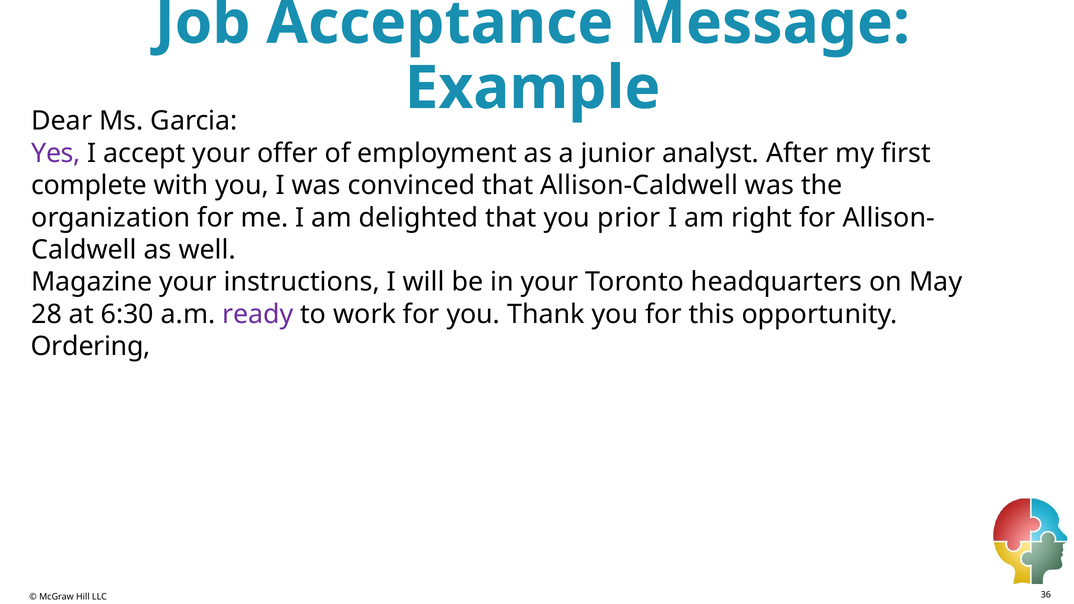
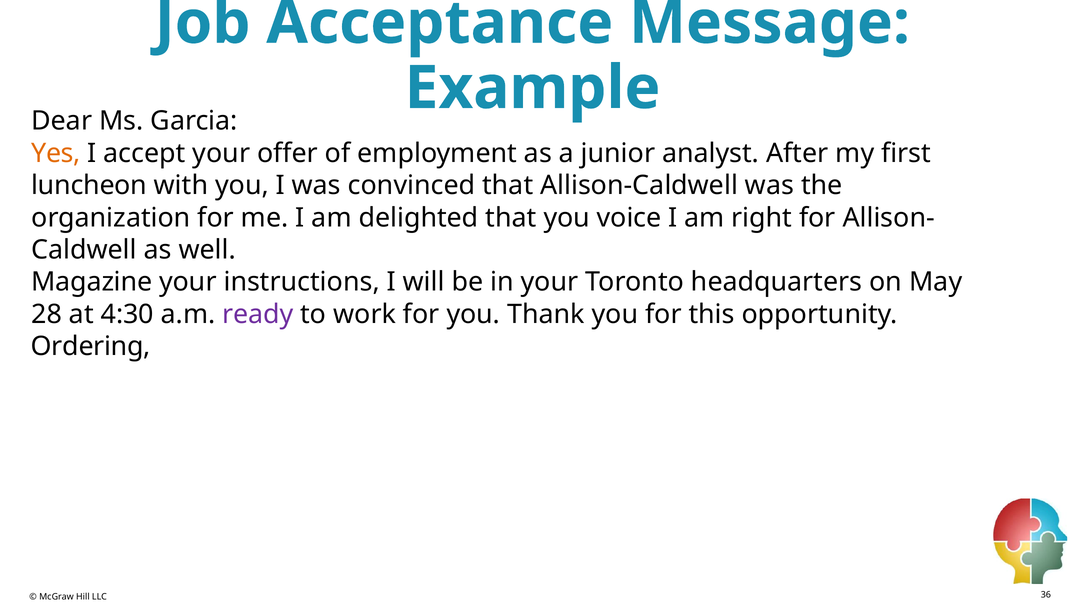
Yes colour: purple -> orange
complete: complete -> luncheon
prior: prior -> voice
6:30: 6:30 -> 4:30
